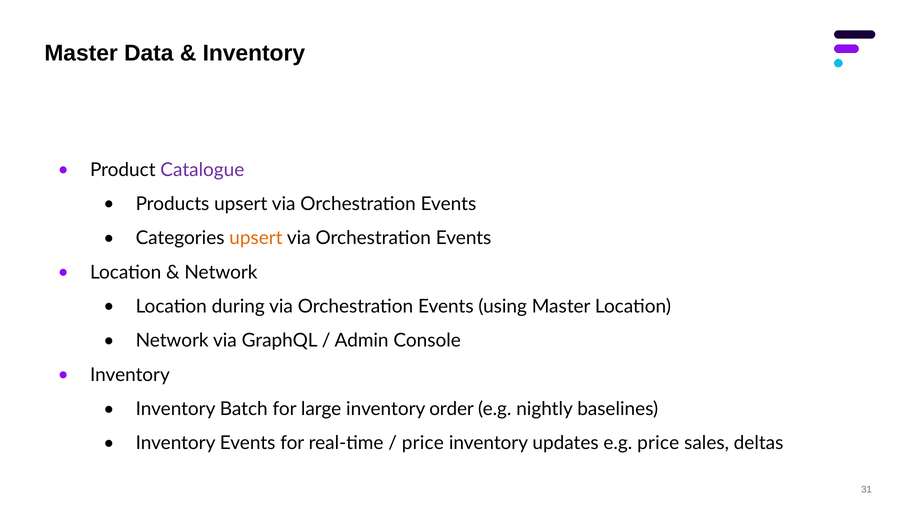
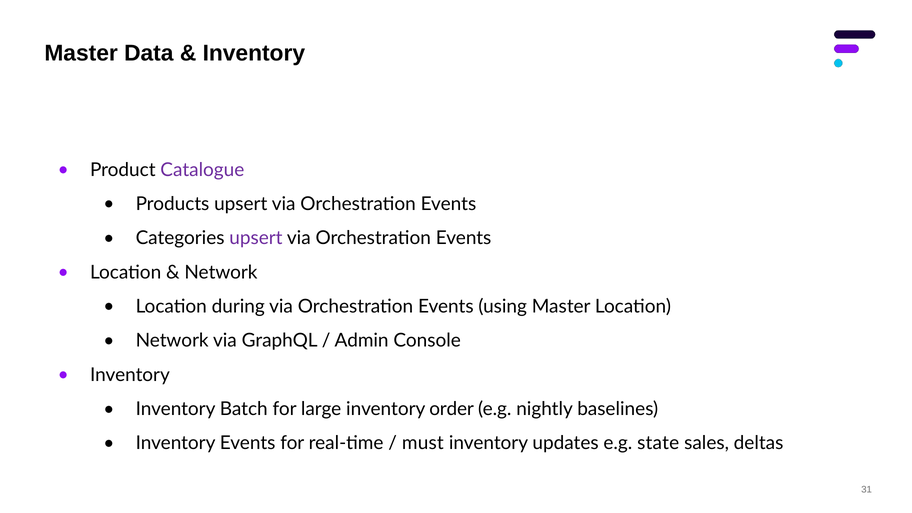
upsert at (256, 238) colour: orange -> purple
price at (423, 443): price -> must
e.g price: price -> state
